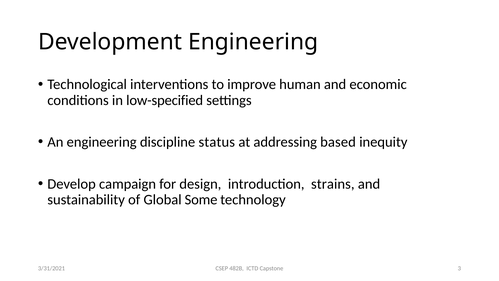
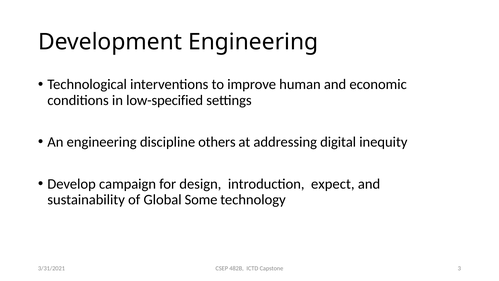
status: status -> others
based: based -> digital
strains: strains -> expect
